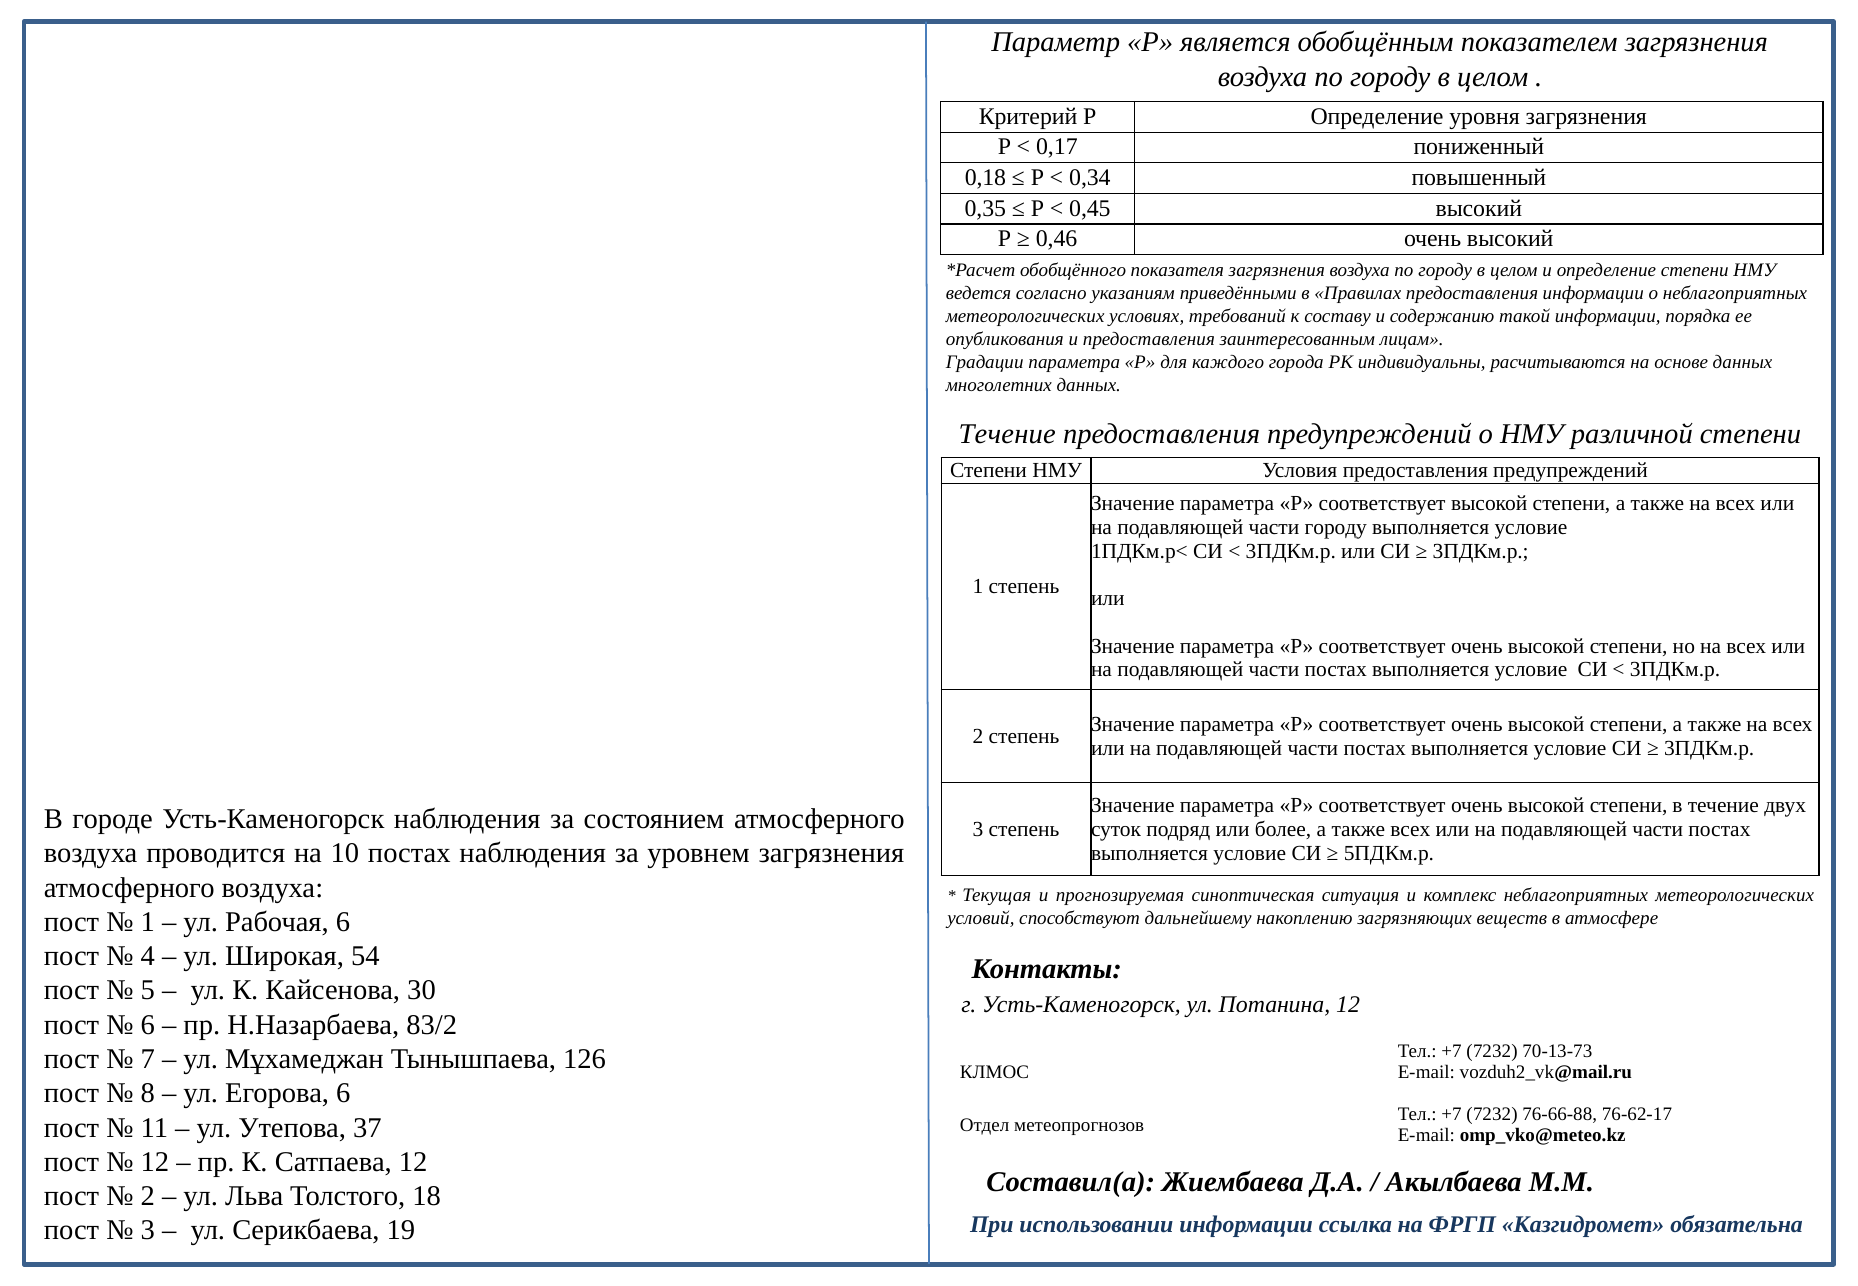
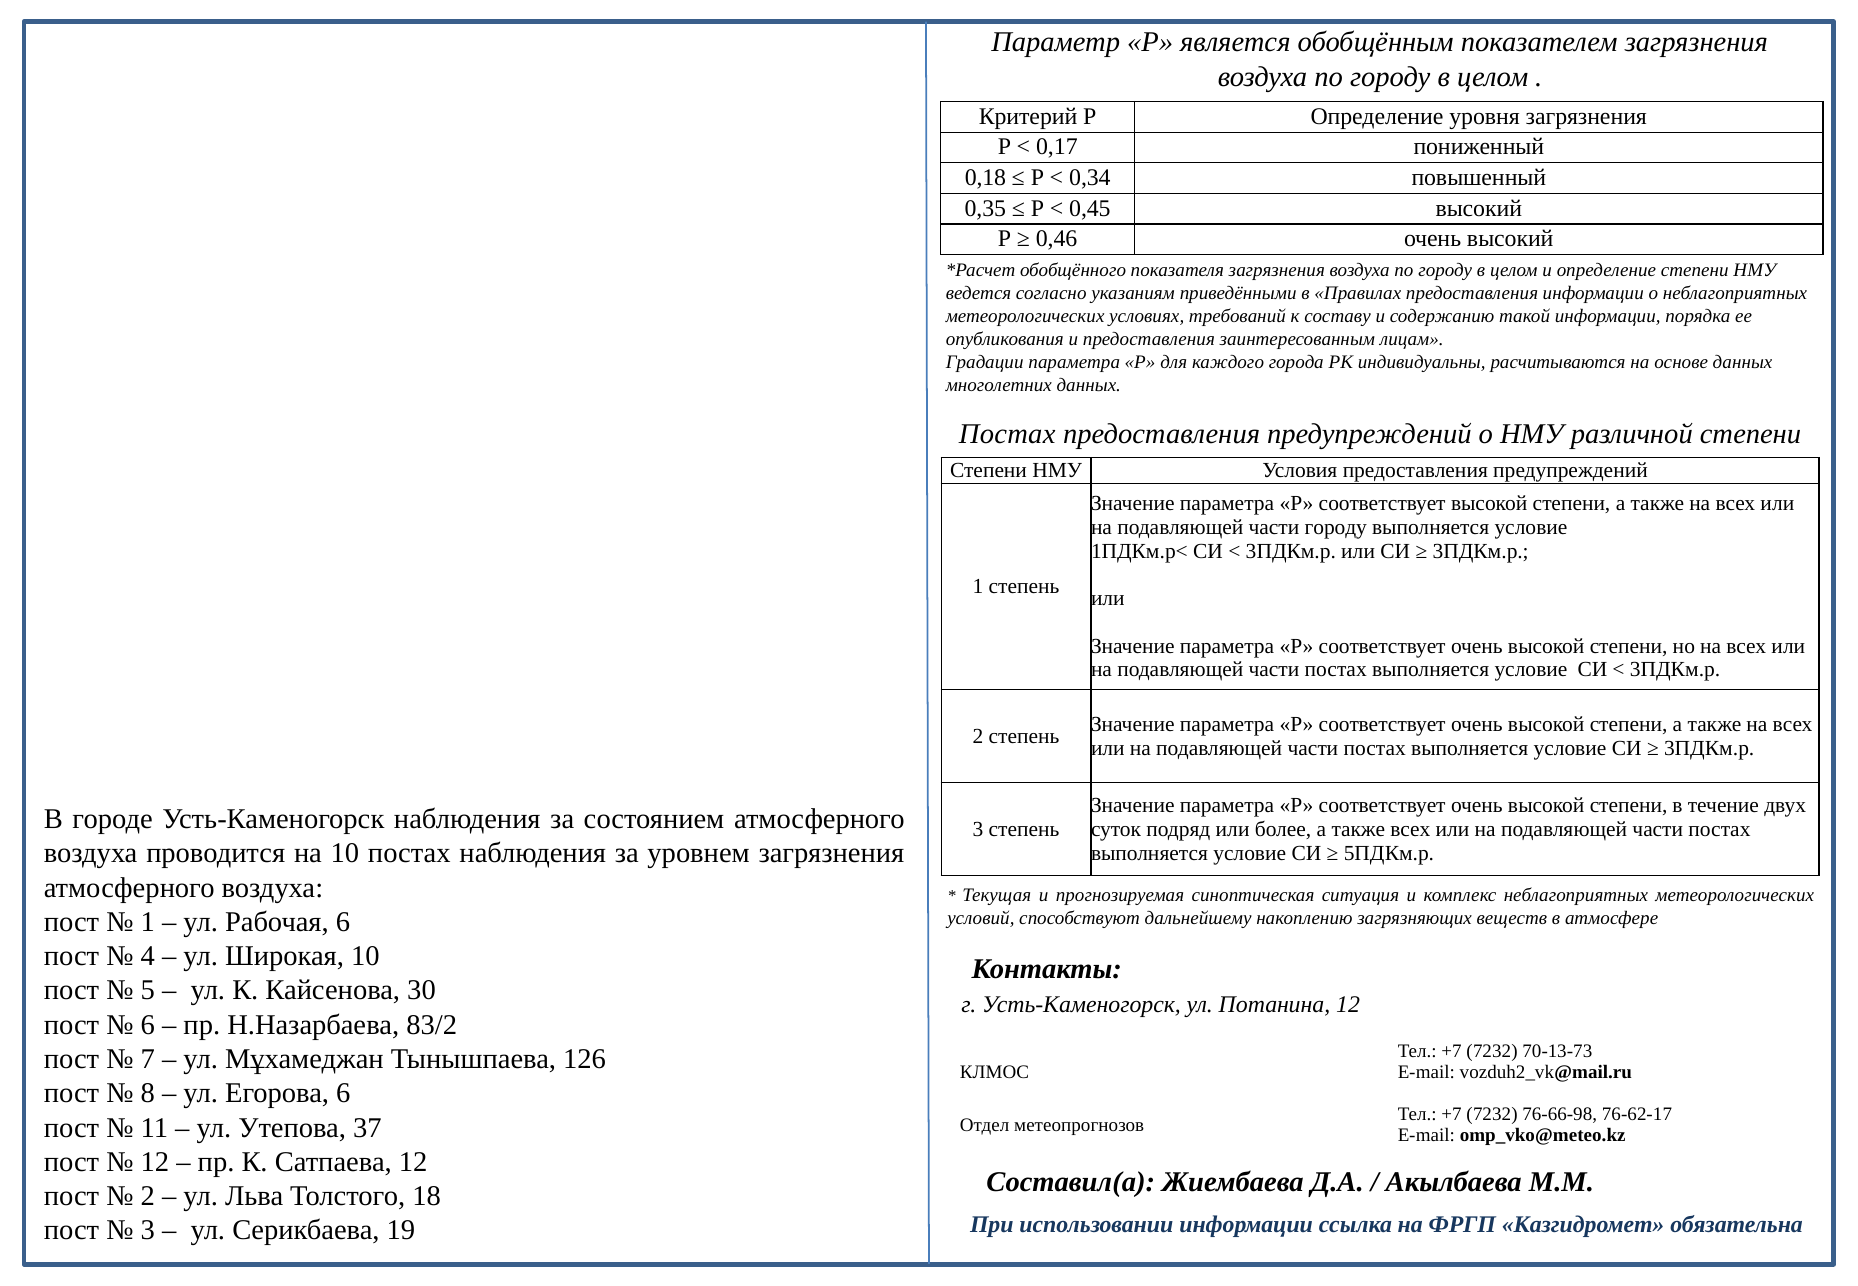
Течение at (1007, 434): Течение -> Постах
Широкая 54: 54 -> 10
76-66-88: 76-66-88 -> 76-66-98
